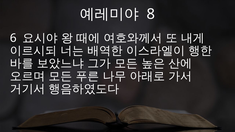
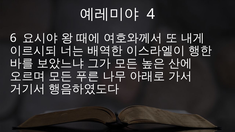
8: 8 -> 4
